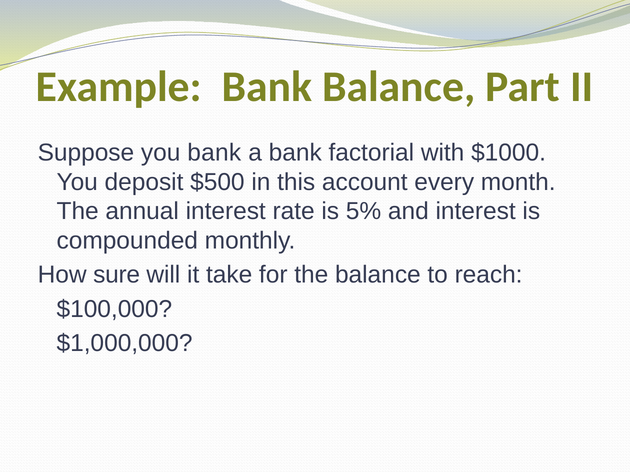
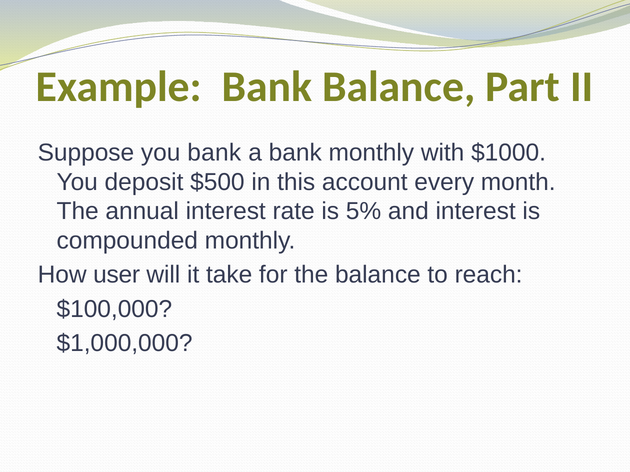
bank factorial: factorial -> monthly
sure: sure -> user
